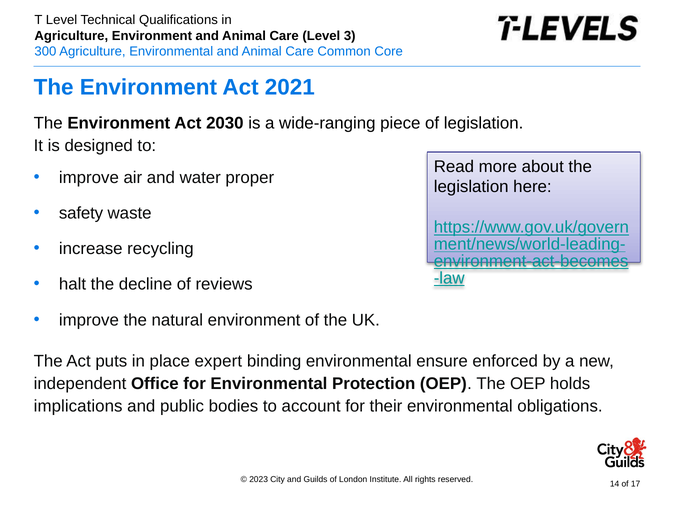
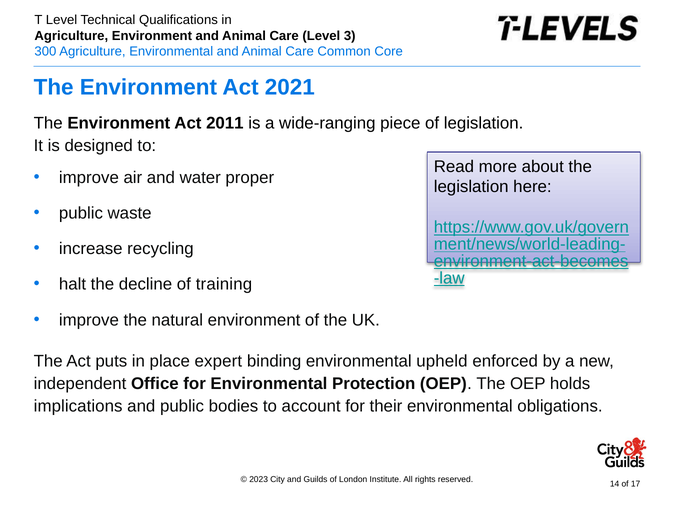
2030: 2030 -> 2011
safety at (81, 213): safety -> public
reviews: reviews -> training
ensure: ensure -> upheld
